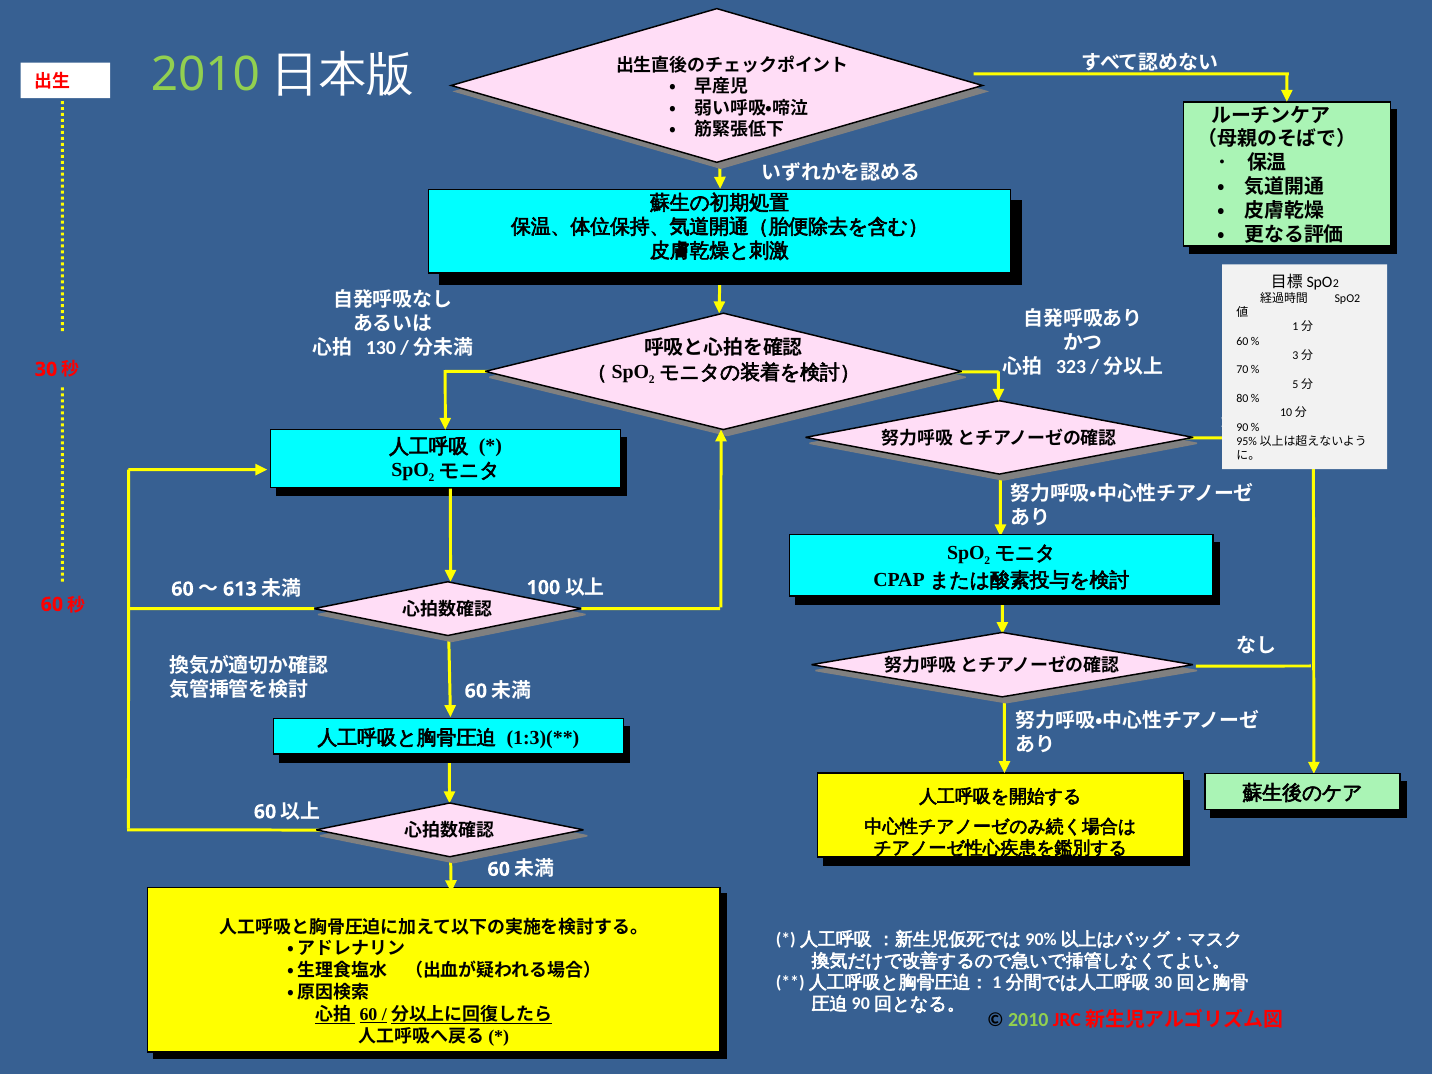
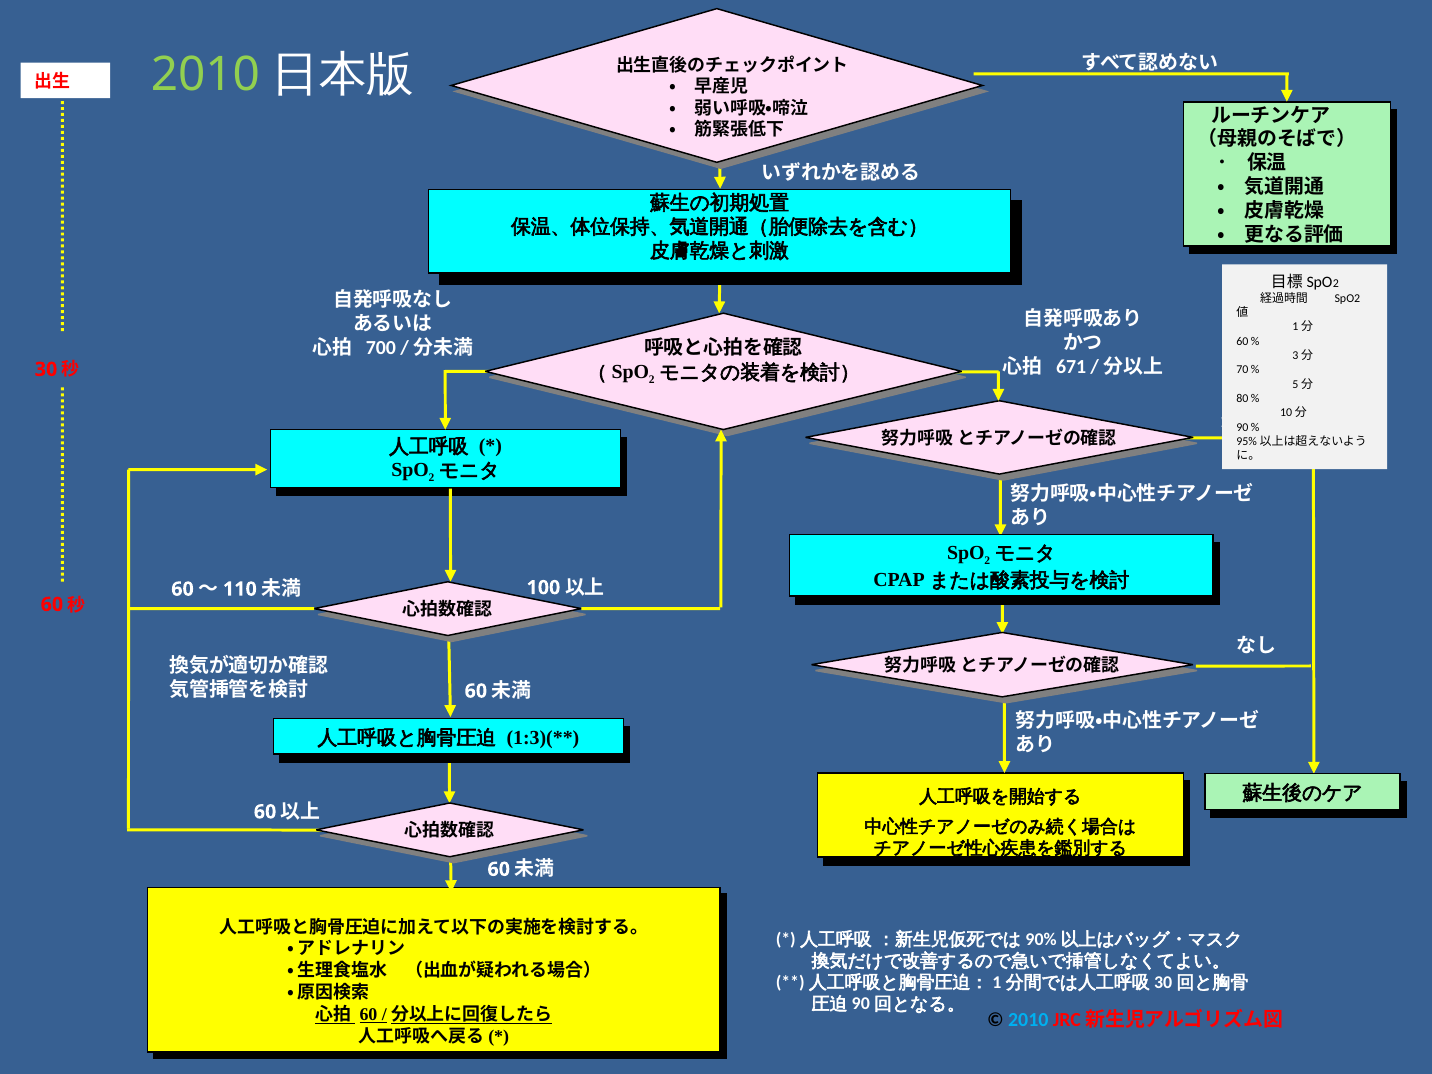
130: 130 -> 700
323: 323 -> 671
613: 613 -> 110
2010 at (1028, 1020) colour: light green -> light blue
